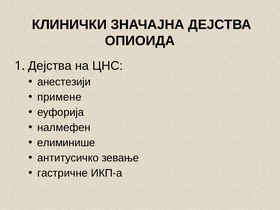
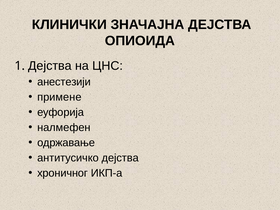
елиминише: елиминише -> одржавање
антитусичко зевање: зевање -> дејства
гастричне: гастричне -> хроничног
